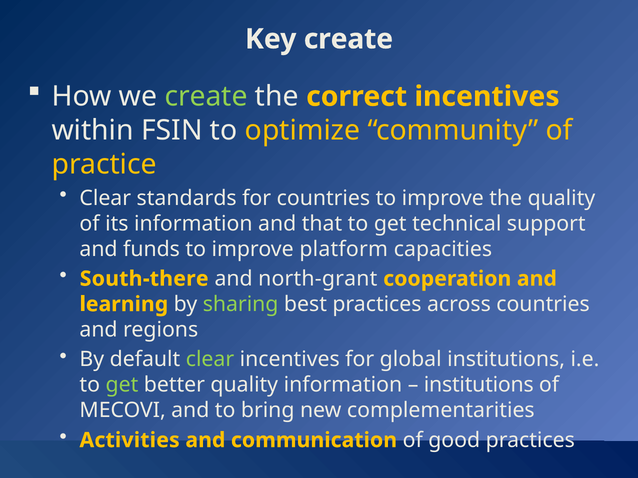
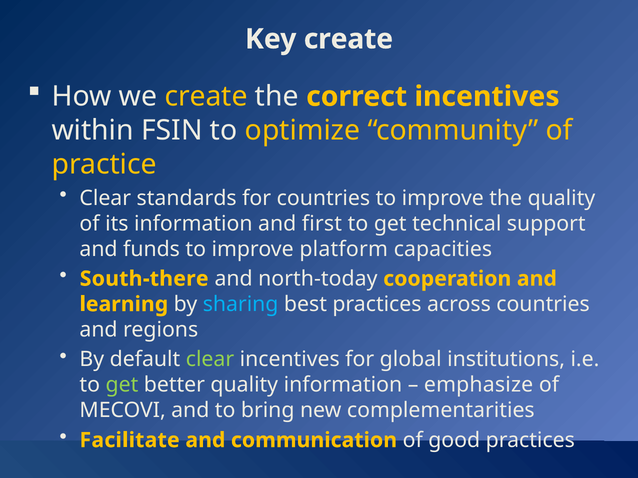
create at (206, 97) colour: light green -> yellow
that: that -> first
north-grant: north-grant -> north-today
sharing colour: light green -> light blue
institutions at (479, 385): institutions -> emphasize
Activities: Activities -> Facilitate
